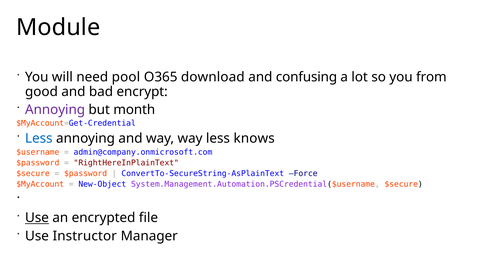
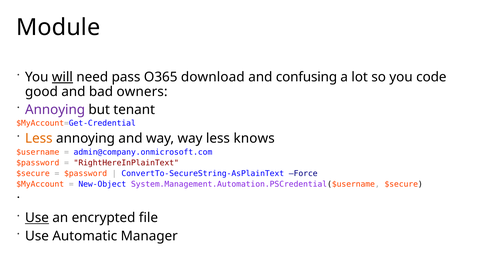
will underline: none -> present
pool: pool -> pass
from: from -> code
encrypt: encrypt -> owners
month: month -> tenant
Less at (39, 138) colour: blue -> orange
Instructor: Instructor -> Automatic
